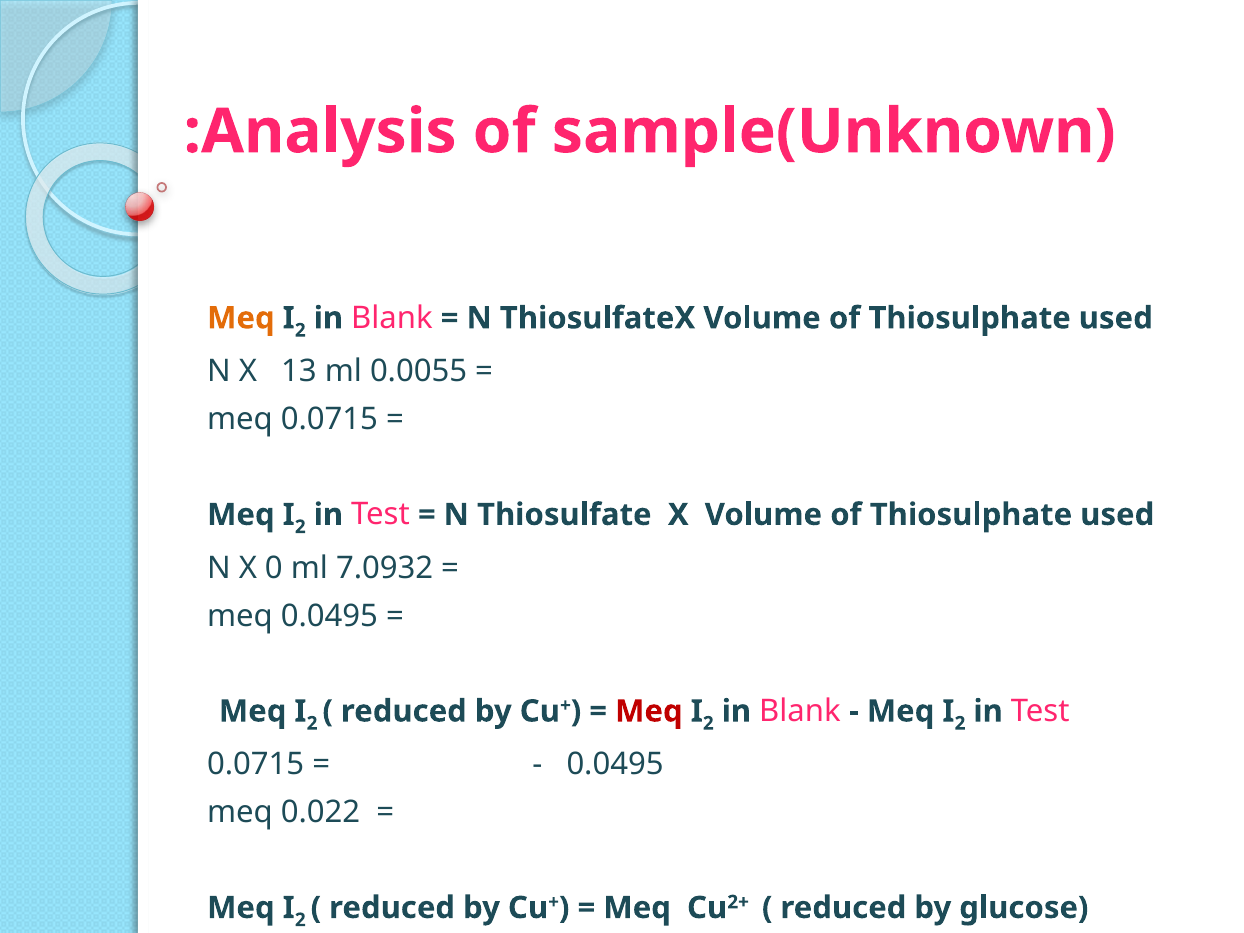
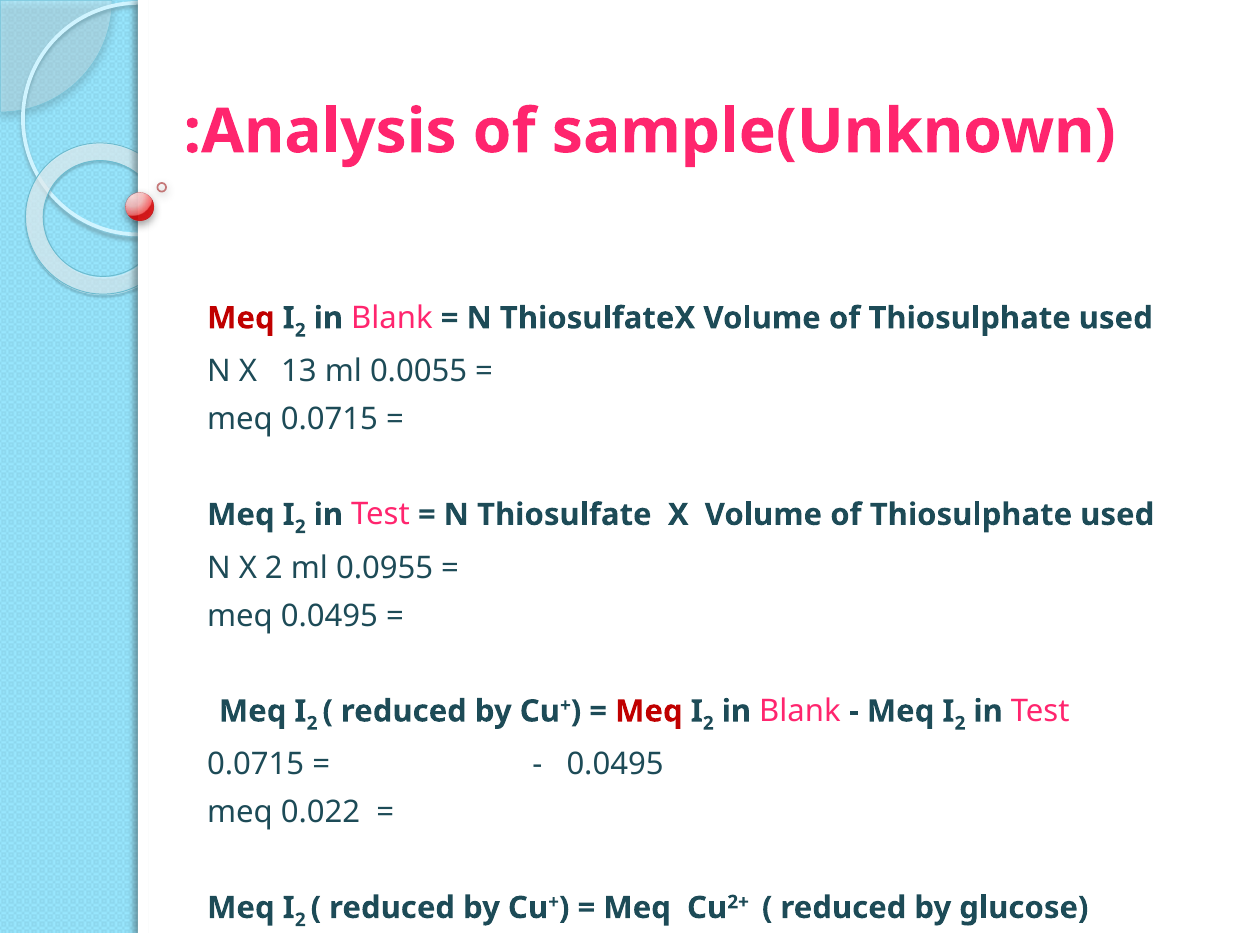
Meq at (241, 318) colour: orange -> red
X 0: 0 -> 2
7.0932: 7.0932 -> 0.0955
